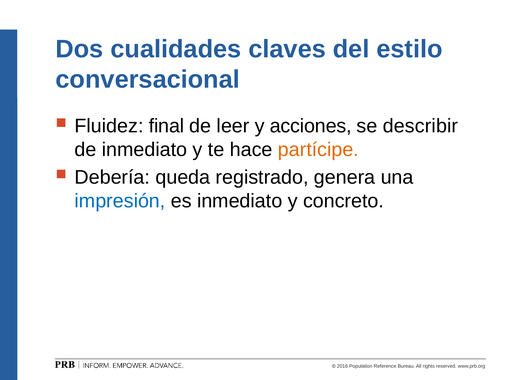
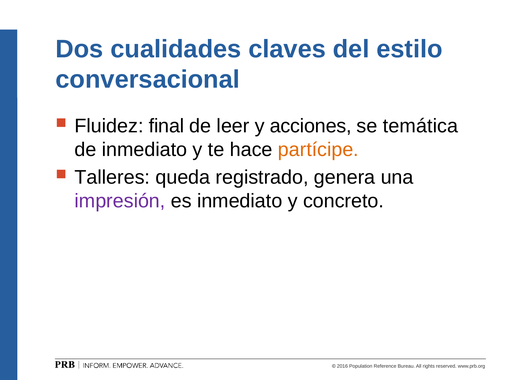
describir: describir -> temática
Debería: Debería -> Talleres
impresión colour: blue -> purple
